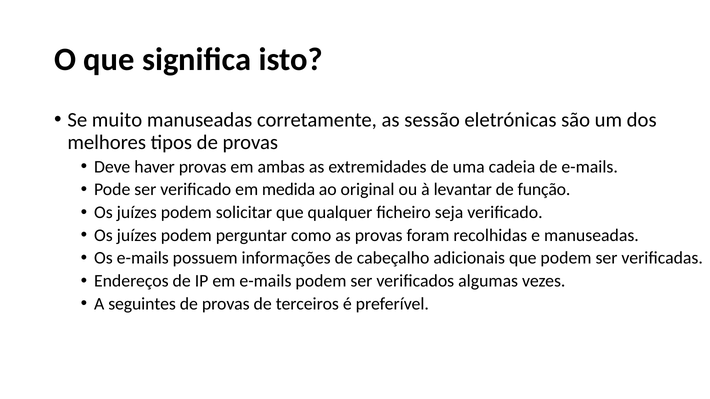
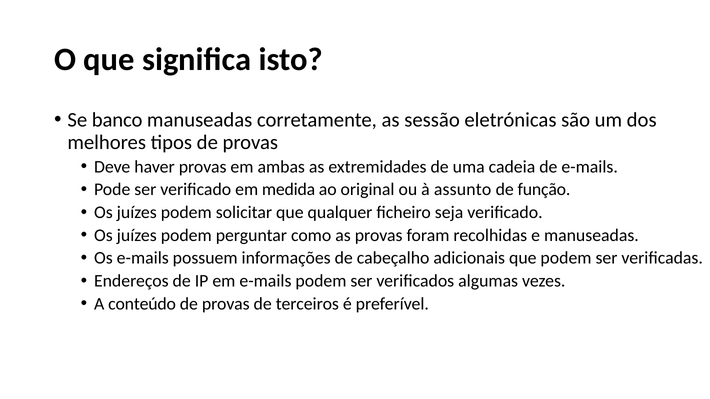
muito: muito -> banco
levantar: levantar -> assunto
seguintes: seguintes -> conteúdo
